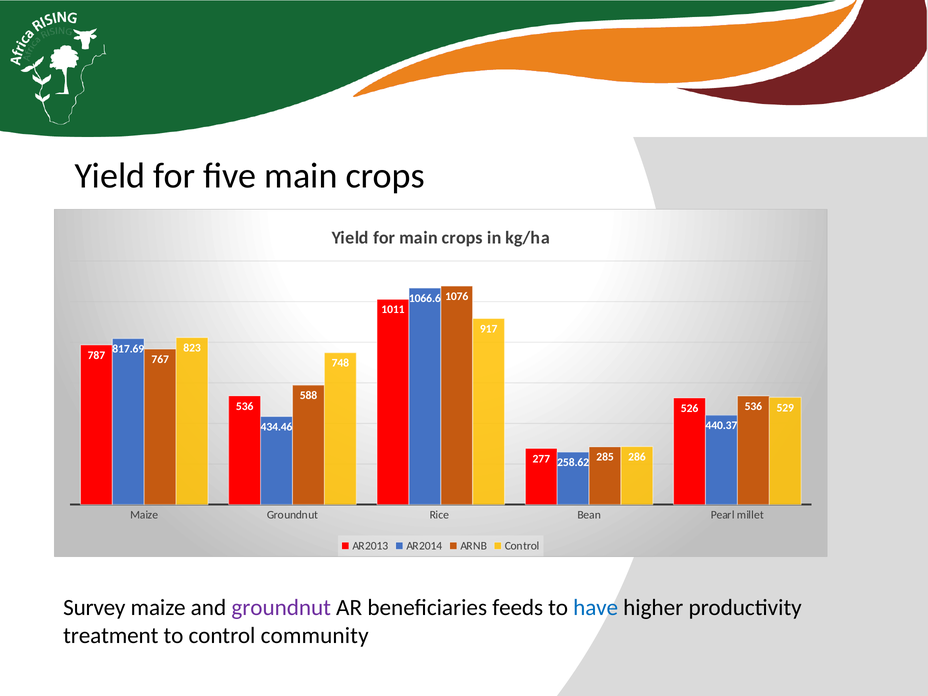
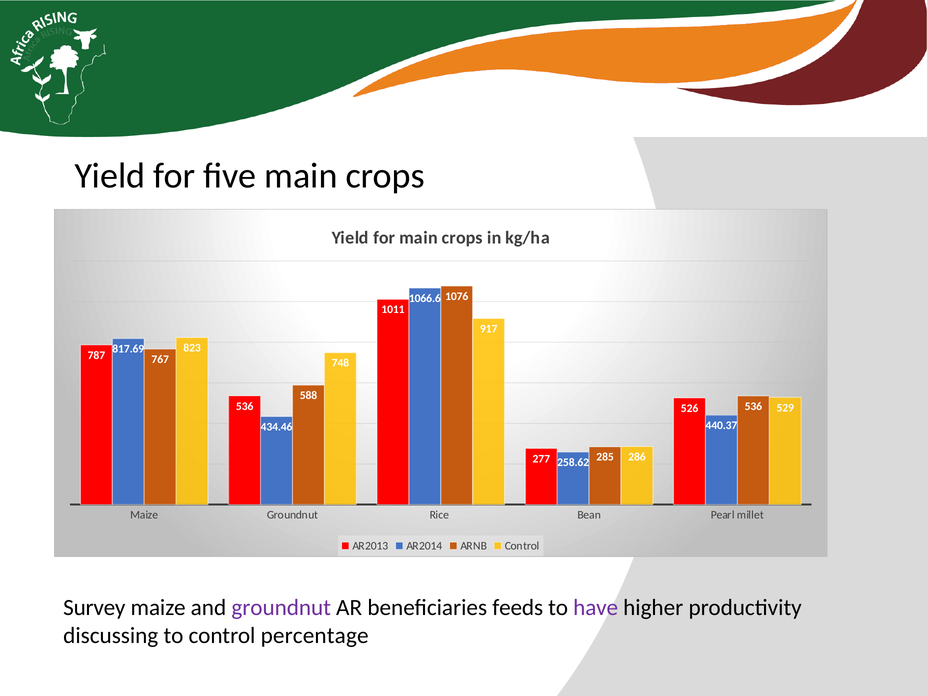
have colour: blue -> purple
treatment: treatment -> discussing
community: community -> percentage
